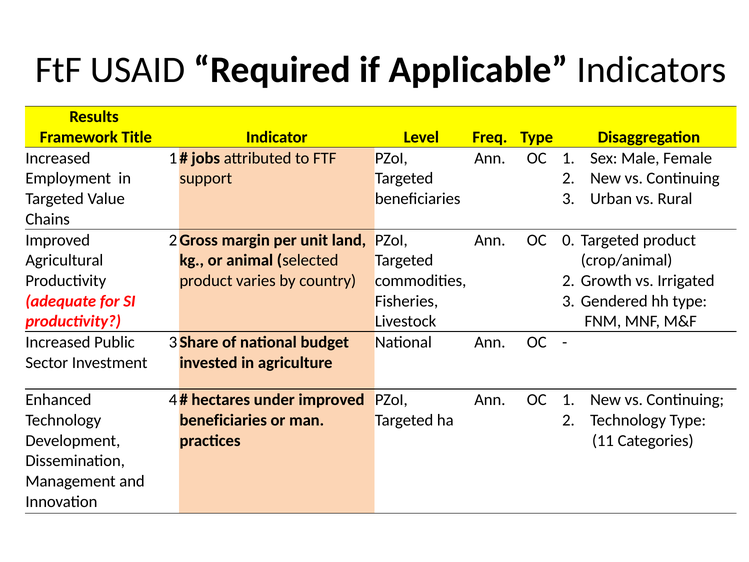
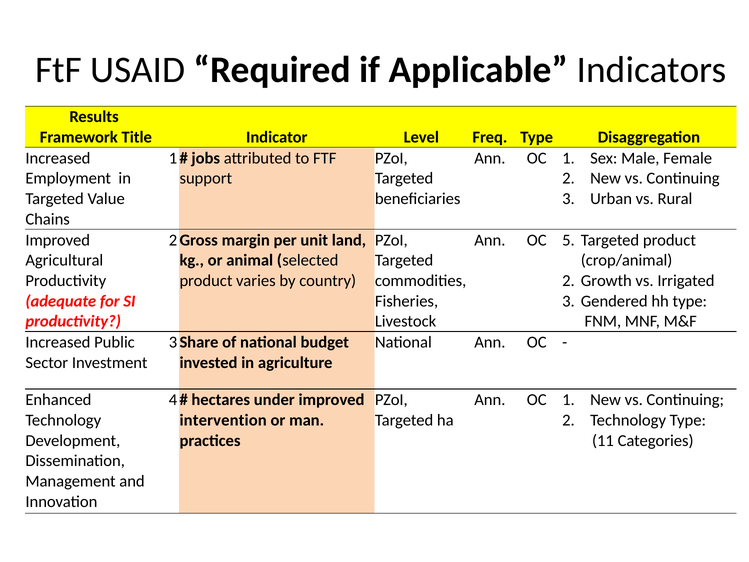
0: 0 -> 5
beneficiaries at (223, 420): beneficiaries -> intervention
